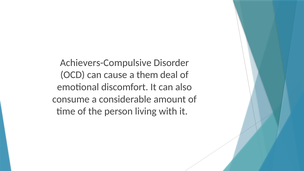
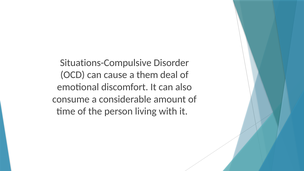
Achievers-Compulsive: Achievers-Compulsive -> Situations-Compulsive
